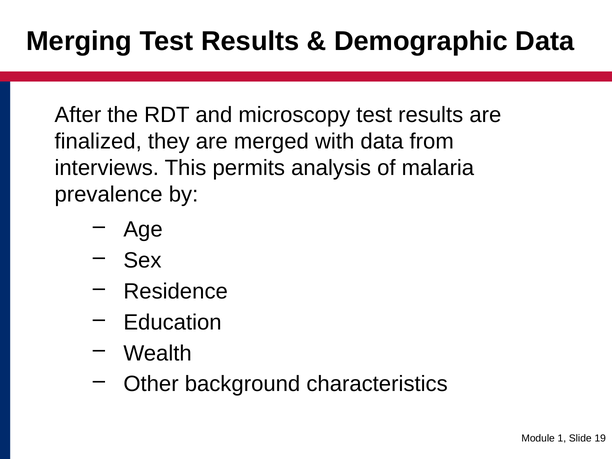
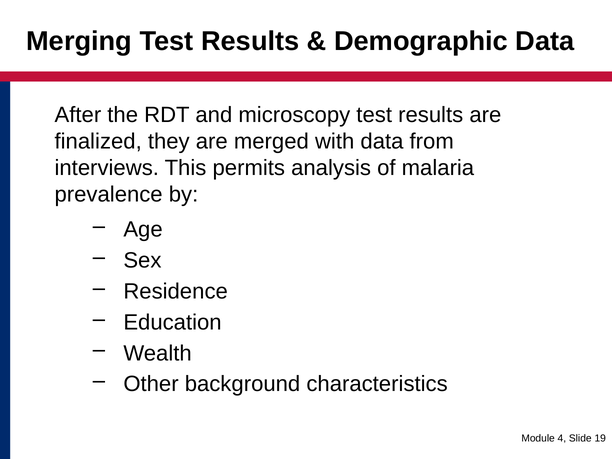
1: 1 -> 4
